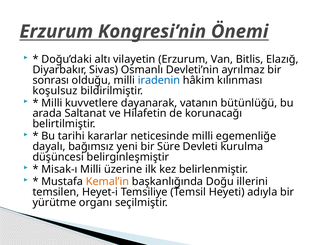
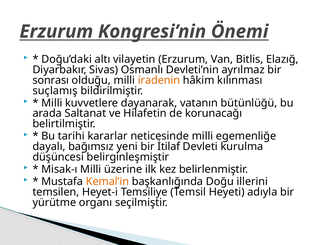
iradenin colour: blue -> orange
koşulsuz: koşulsuz -> suçlamış
Süre: Süre -> İtilaf
